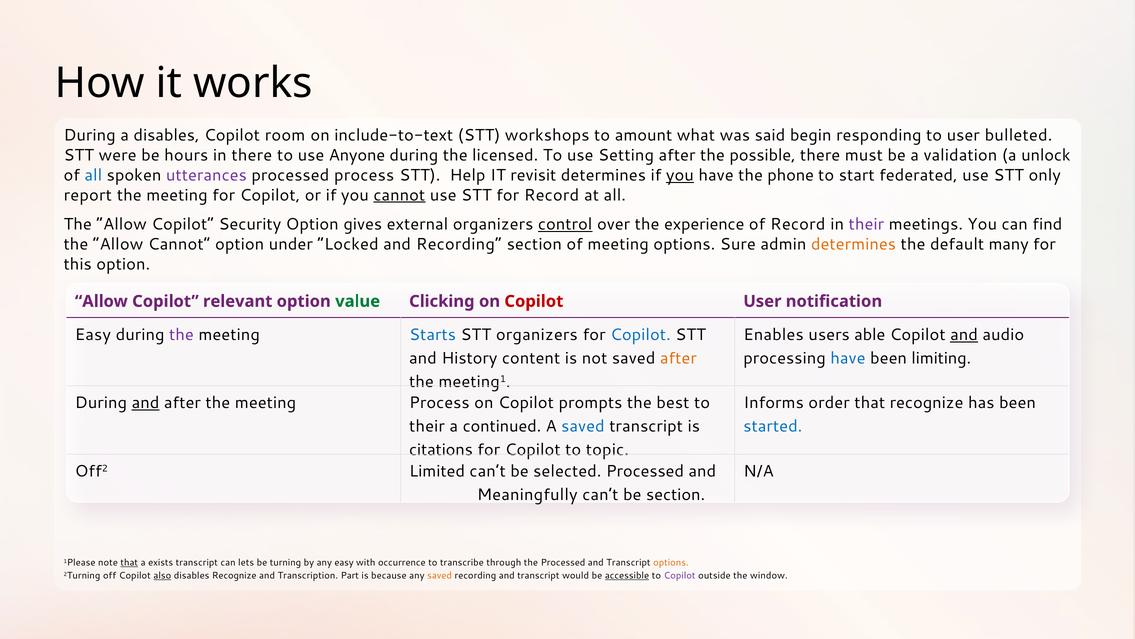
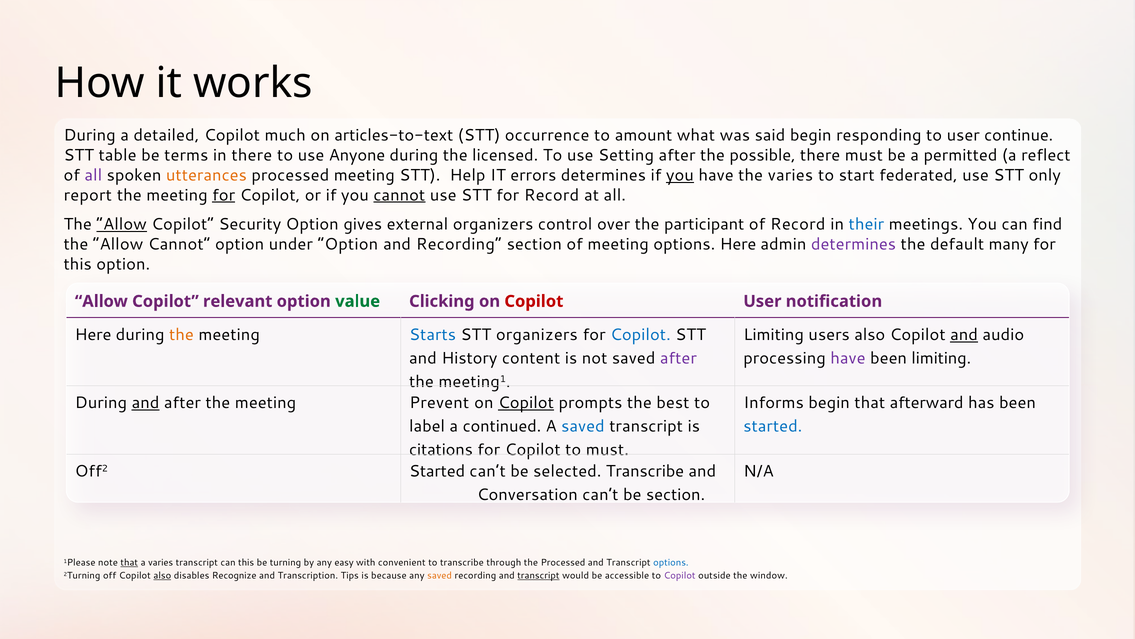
a disables: disables -> detailed
room: room -> much
include-to-text: include-to-text -> articles-to-text
workshops: workshops -> occurrence
bulleted: bulleted -> continue
were: were -> table
hours: hours -> terms
validation: validation -> permitted
unlock: unlock -> reflect
all at (93, 175) colour: blue -> purple
utterances colour: purple -> orange
processed process: process -> meeting
revisit: revisit -> errors
the phone: phone -> varies
for at (224, 195) underline: none -> present
Allow at (122, 224) underline: none -> present
control underline: present -> none
experience: experience -> participant
their at (866, 224) colour: purple -> blue
under Locked: Locked -> Option
options Sure: Sure -> Here
determines at (854, 244) colour: orange -> purple
Easy at (93, 334): Easy -> Here
the at (181, 334) colour: purple -> orange
Enables at (774, 334): Enables -> Limiting
users able: able -> also
after at (678, 358) colour: orange -> purple
have at (848, 358) colour: blue -> purple
meeting Process: Process -> Prevent
Copilot at (526, 402) underline: none -> present
Informs order: order -> begin
that recognize: recognize -> afterward
their at (427, 426): their -> label
to topic: topic -> must
Off2 Limited: Limited -> Started
selected Processed: Processed -> Transcribe
Meaningfully: Meaningfully -> Conversation
a exists: exists -> varies
can lets: lets -> this
occurrence: occurrence -> convenient
options at (671, 562) colour: orange -> blue
Part: Part -> Tips
transcript at (538, 575) underline: none -> present
accessible underline: present -> none
